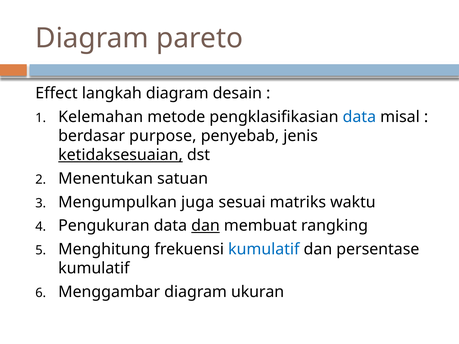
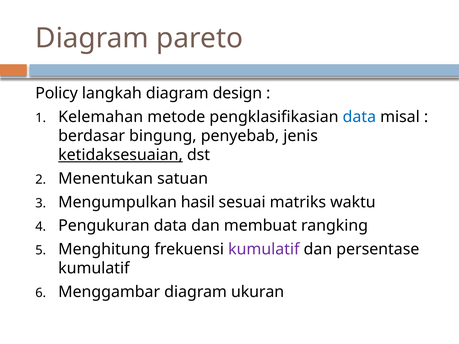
Effect: Effect -> Policy
desain: desain -> design
purpose: purpose -> bingung
juga: juga -> hasil
dan at (206, 226) underline: present -> none
kumulatif at (264, 249) colour: blue -> purple
